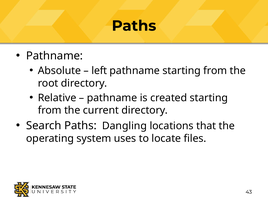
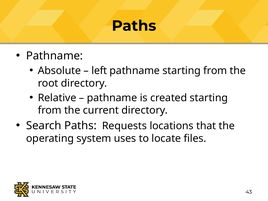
Dangling: Dangling -> Requests
